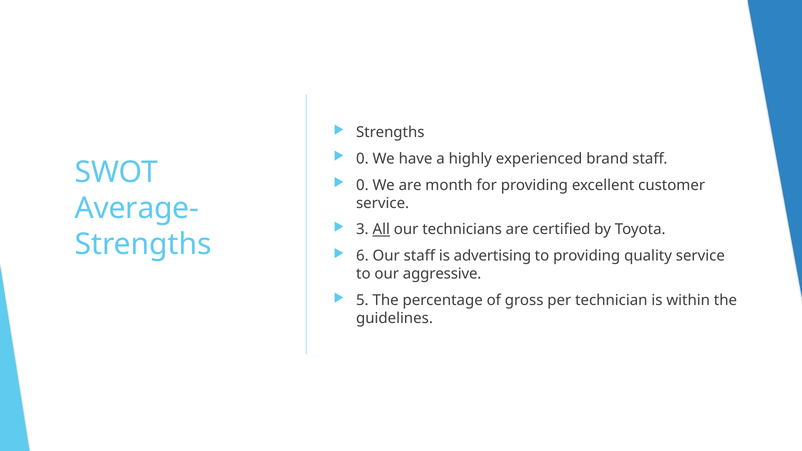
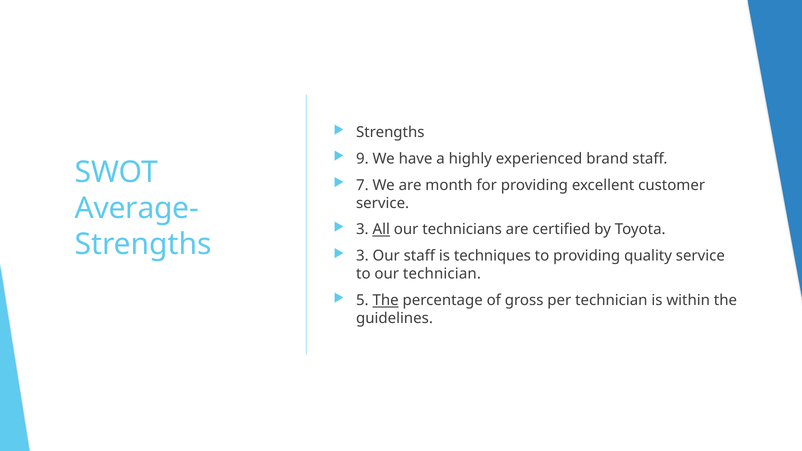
0 at (362, 159): 0 -> 9
0 at (362, 185): 0 -> 7
6 at (362, 256): 6 -> 3
advertising: advertising -> techniques
our aggressive: aggressive -> technician
The at (386, 300) underline: none -> present
